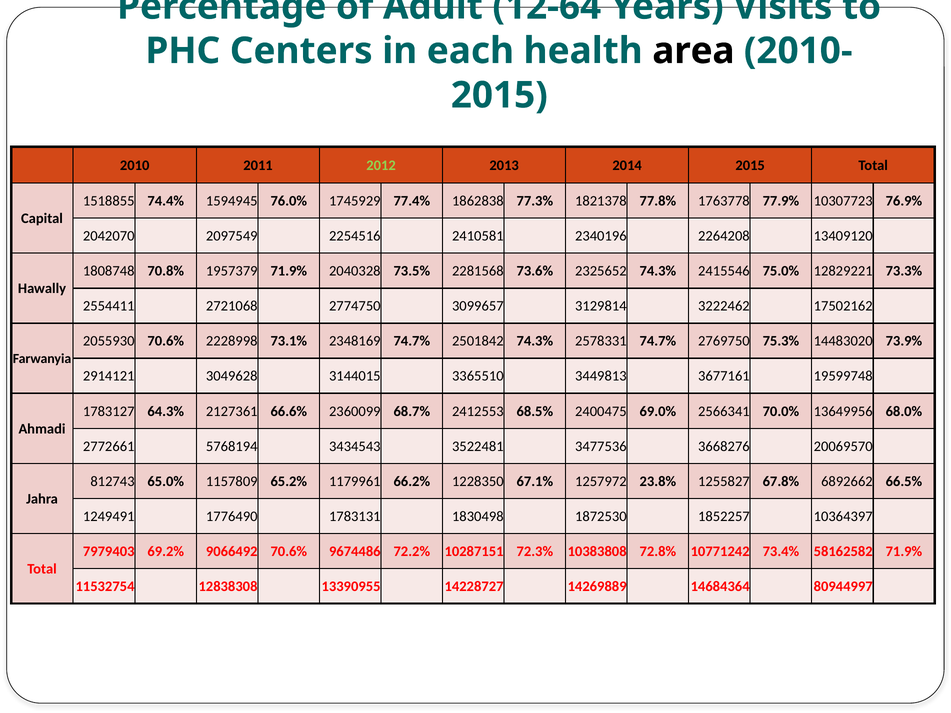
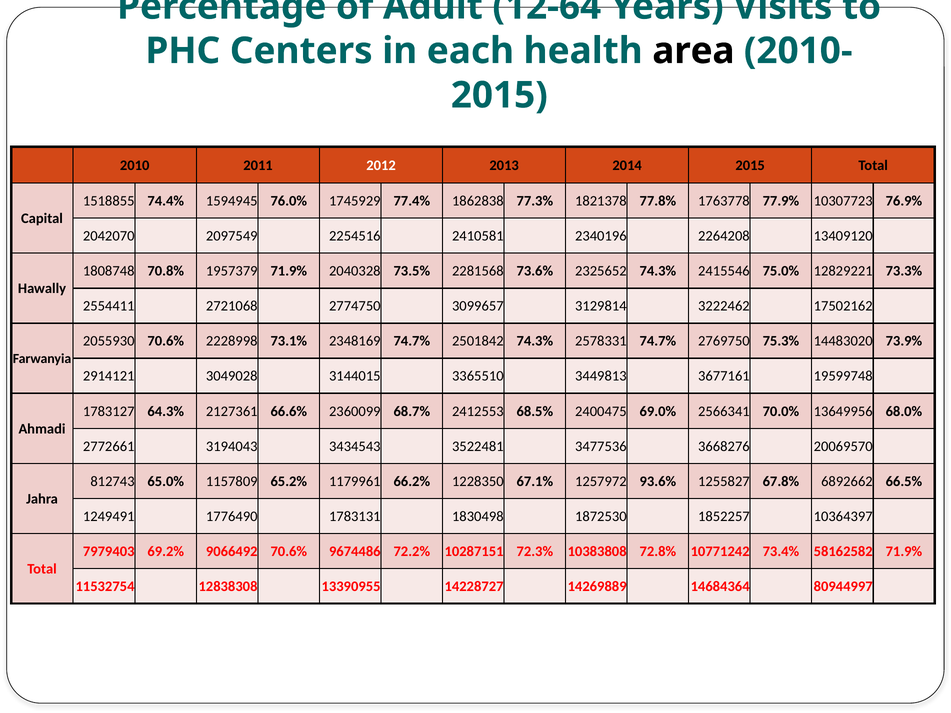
2012 colour: light green -> white
3049628: 3049628 -> 3049028
5768194: 5768194 -> 3194043
23.8%: 23.8% -> 93.6%
